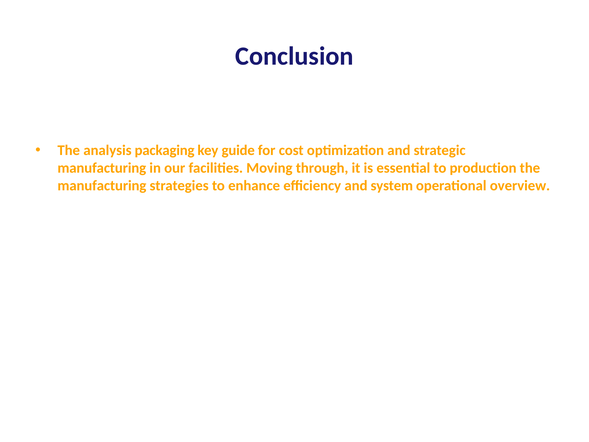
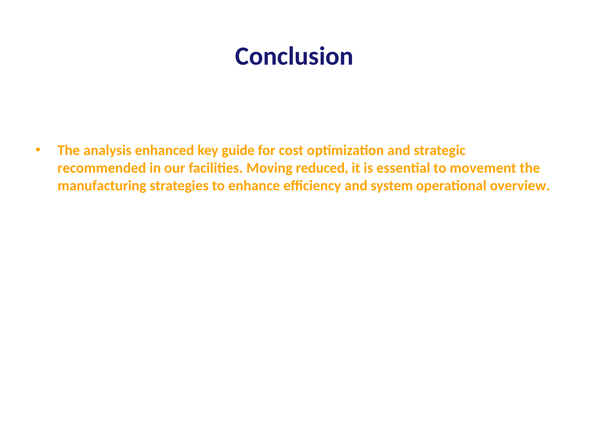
packaging: packaging -> enhanced
manufacturing at (102, 168): manufacturing -> recommended
through: through -> reduced
production: production -> movement
